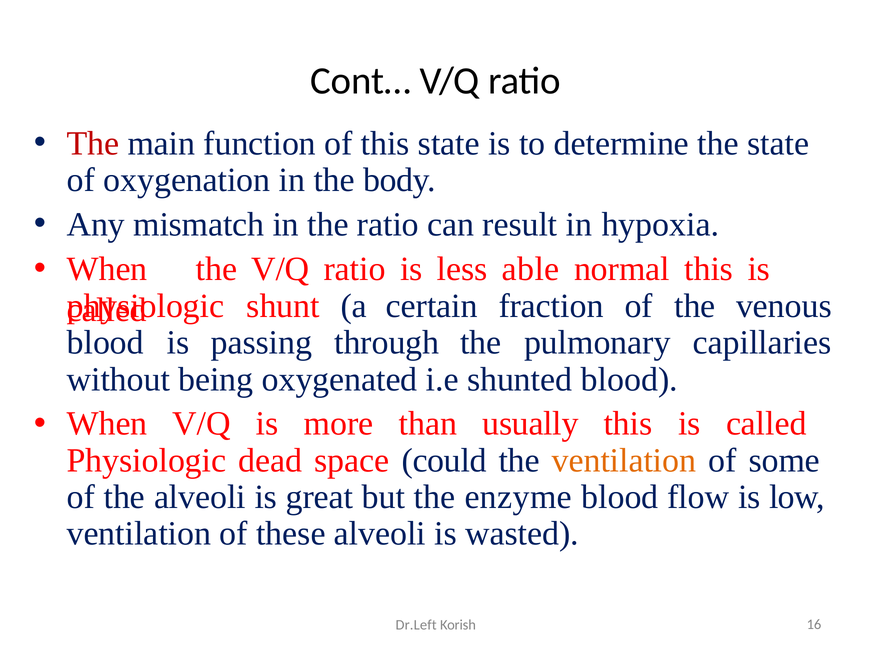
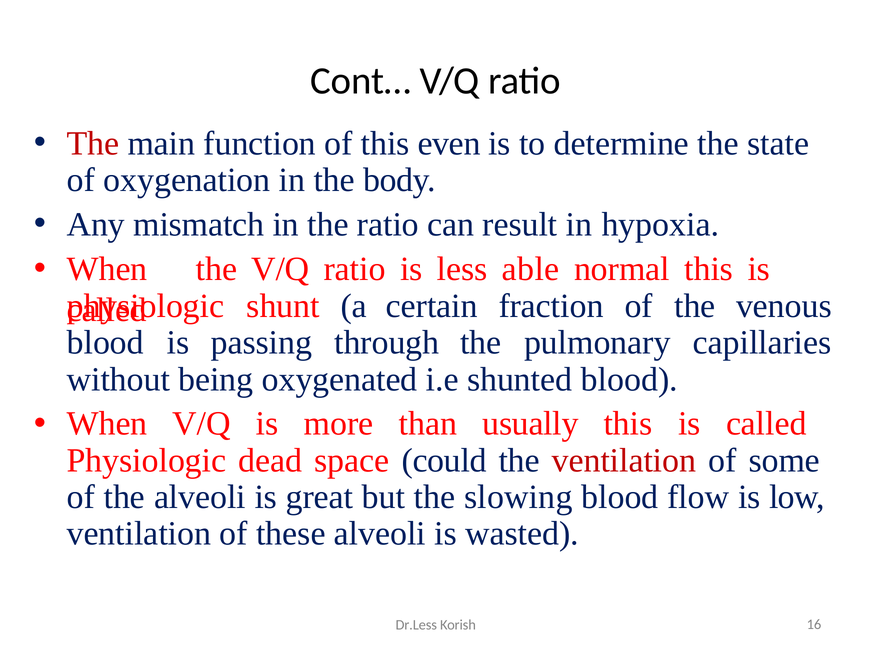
this state: state -> even
ventilation at (624, 461) colour: orange -> red
enzyme: enzyme -> slowing
Dr.Left: Dr.Left -> Dr.Less
